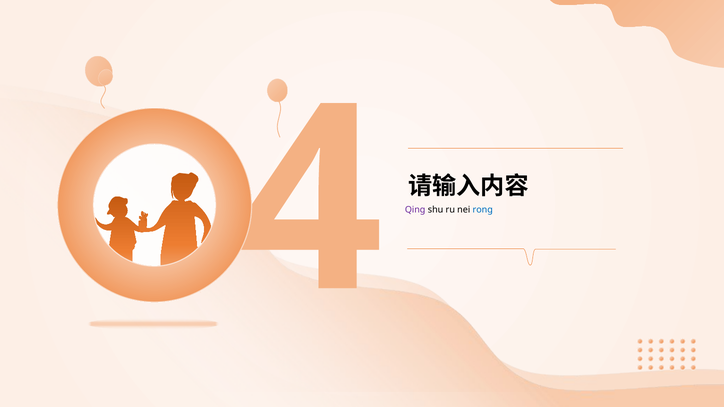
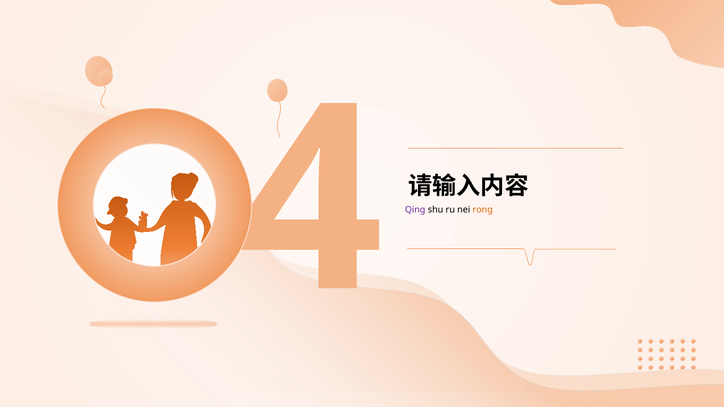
rong colour: blue -> orange
